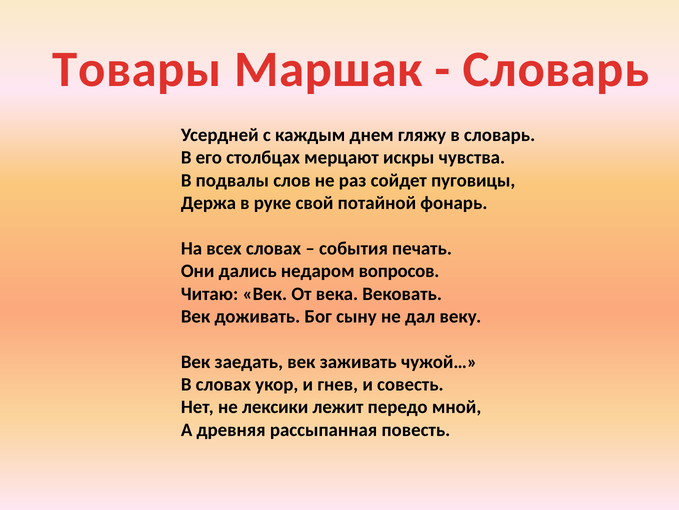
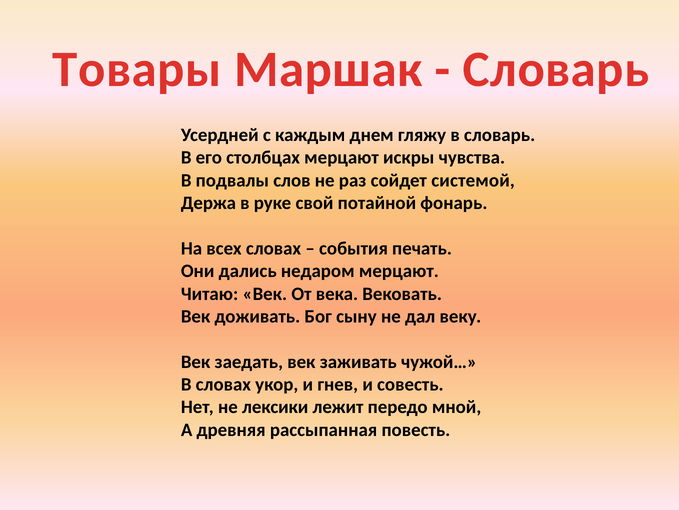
пуговицы: пуговицы -> системой
недаром вопросов: вопросов -> мерцают
